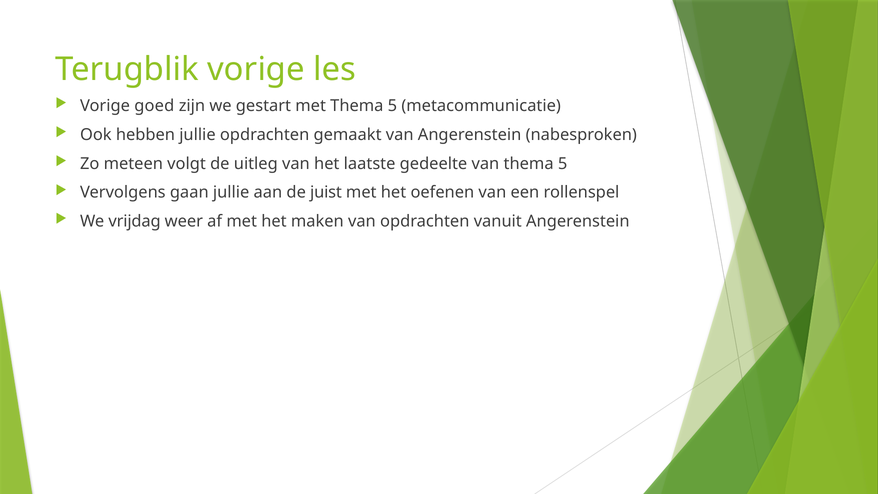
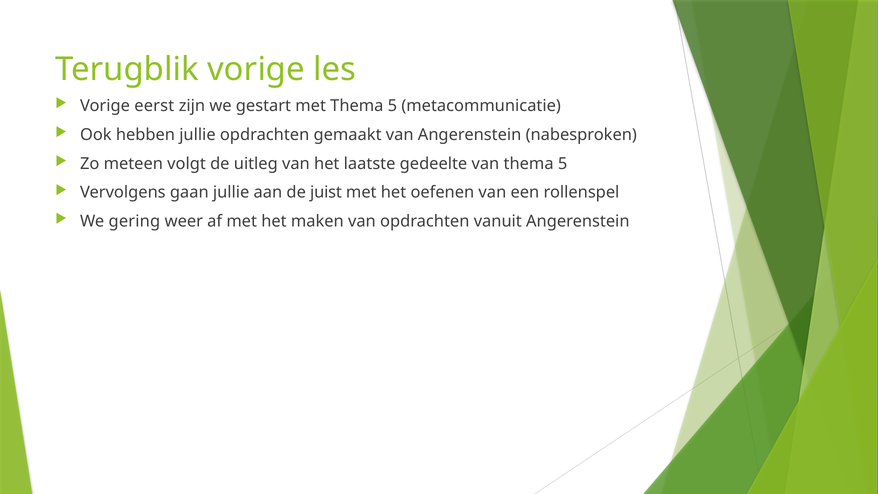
goed: goed -> eerst
vrijdag: vrijdag -> gering
